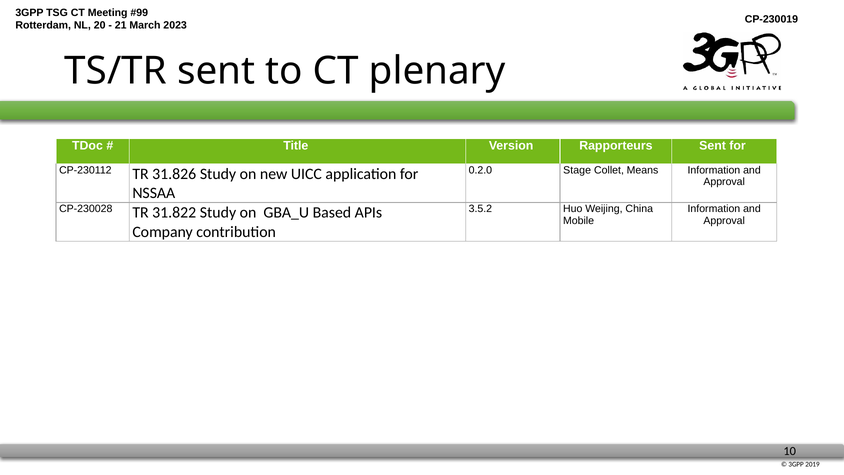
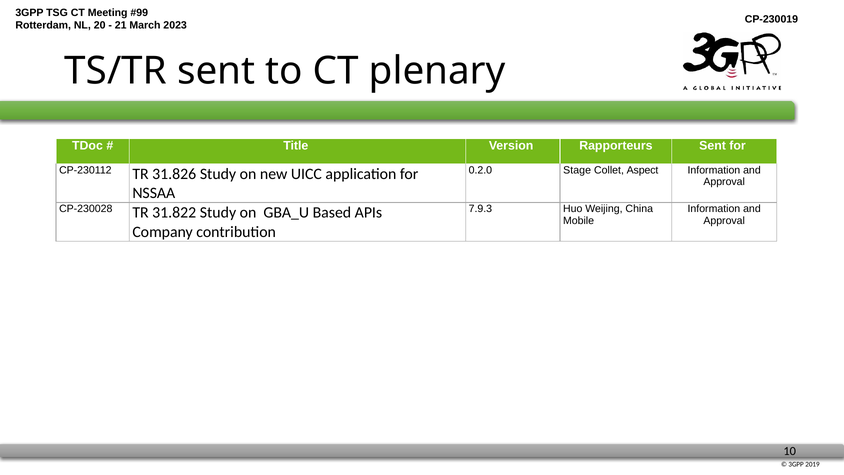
Means: Means -> Aspect
3.5.2: 3.5.2 -> 7.9.3
